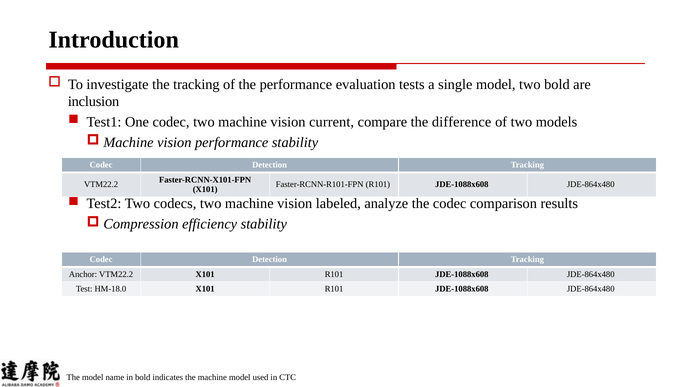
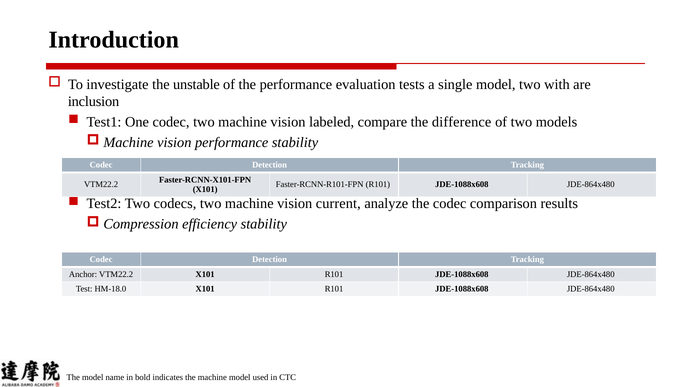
the tracking: tracking -> unstable
two bold: bold -> with
current: current -> labeled
labeled: labeled -> current
